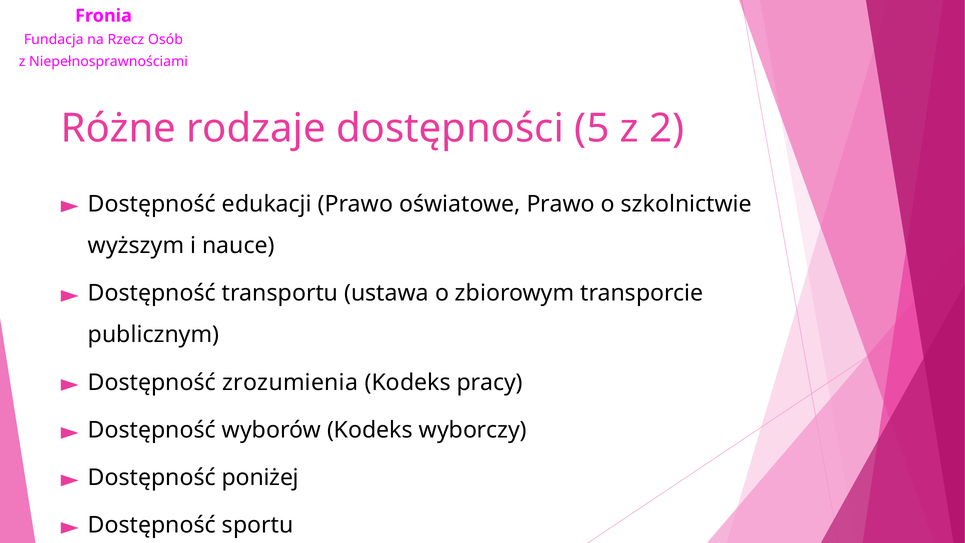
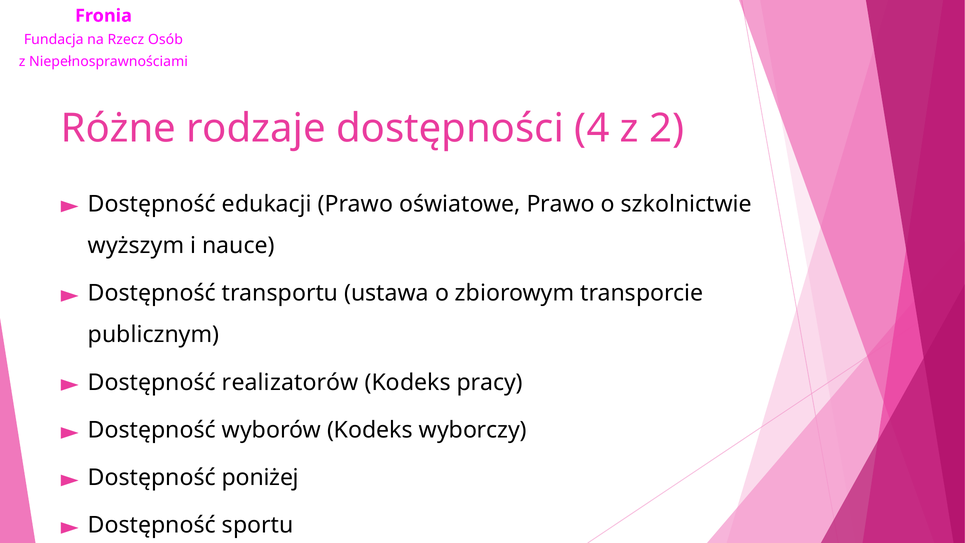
5: 5 -> 4
zrozumienia: zrozumienia -> realizatorów
